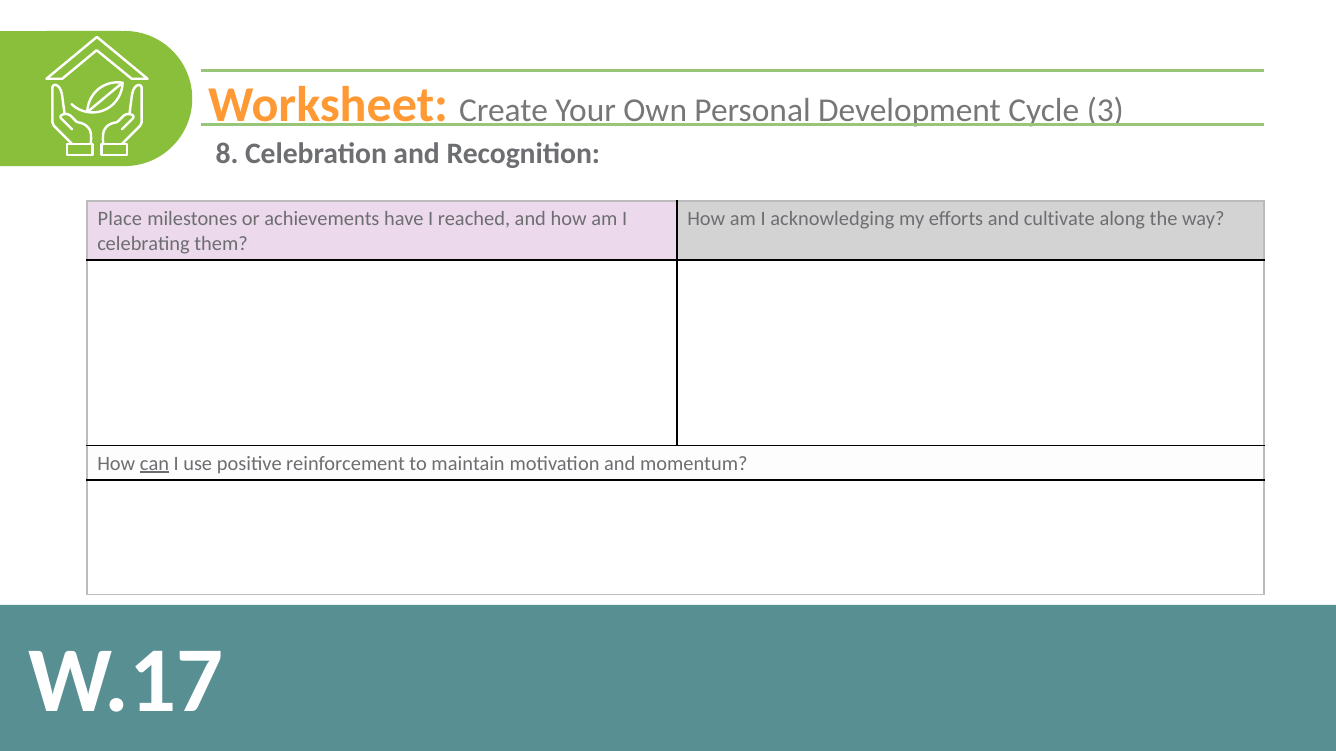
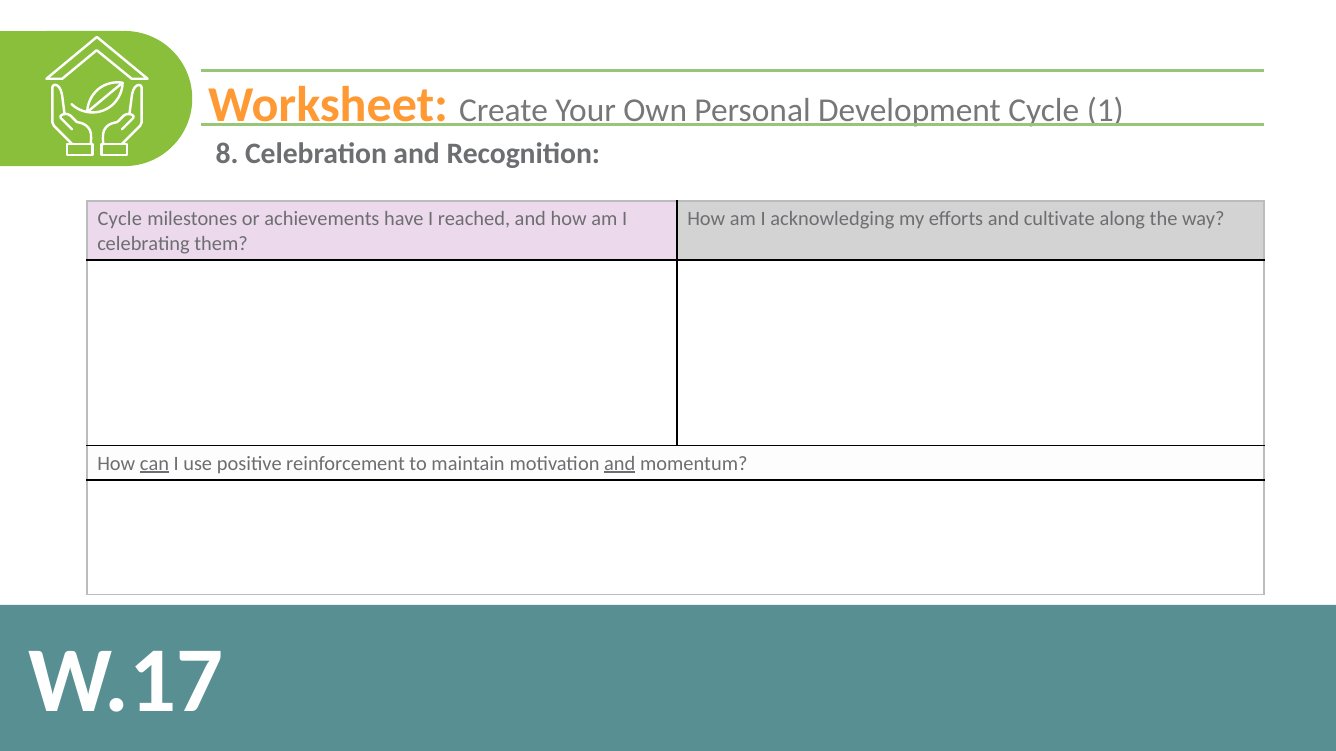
3: 3 -> 1
Place at (120, 219): Place -> Cycle
and at (620, 464) underline: none -> present
